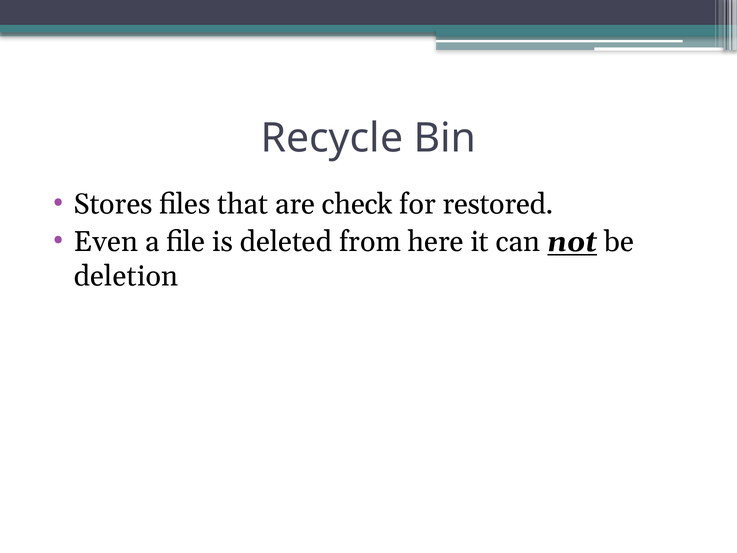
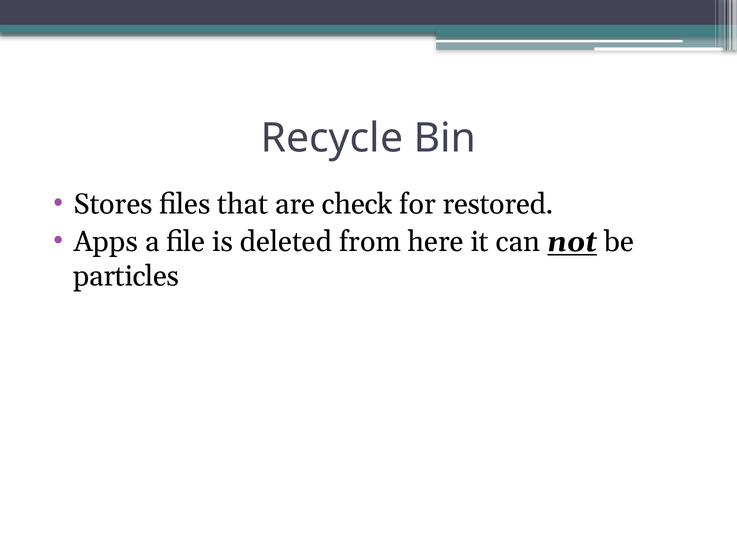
Even: Even -> Apps
deletion: deletion -> particles
